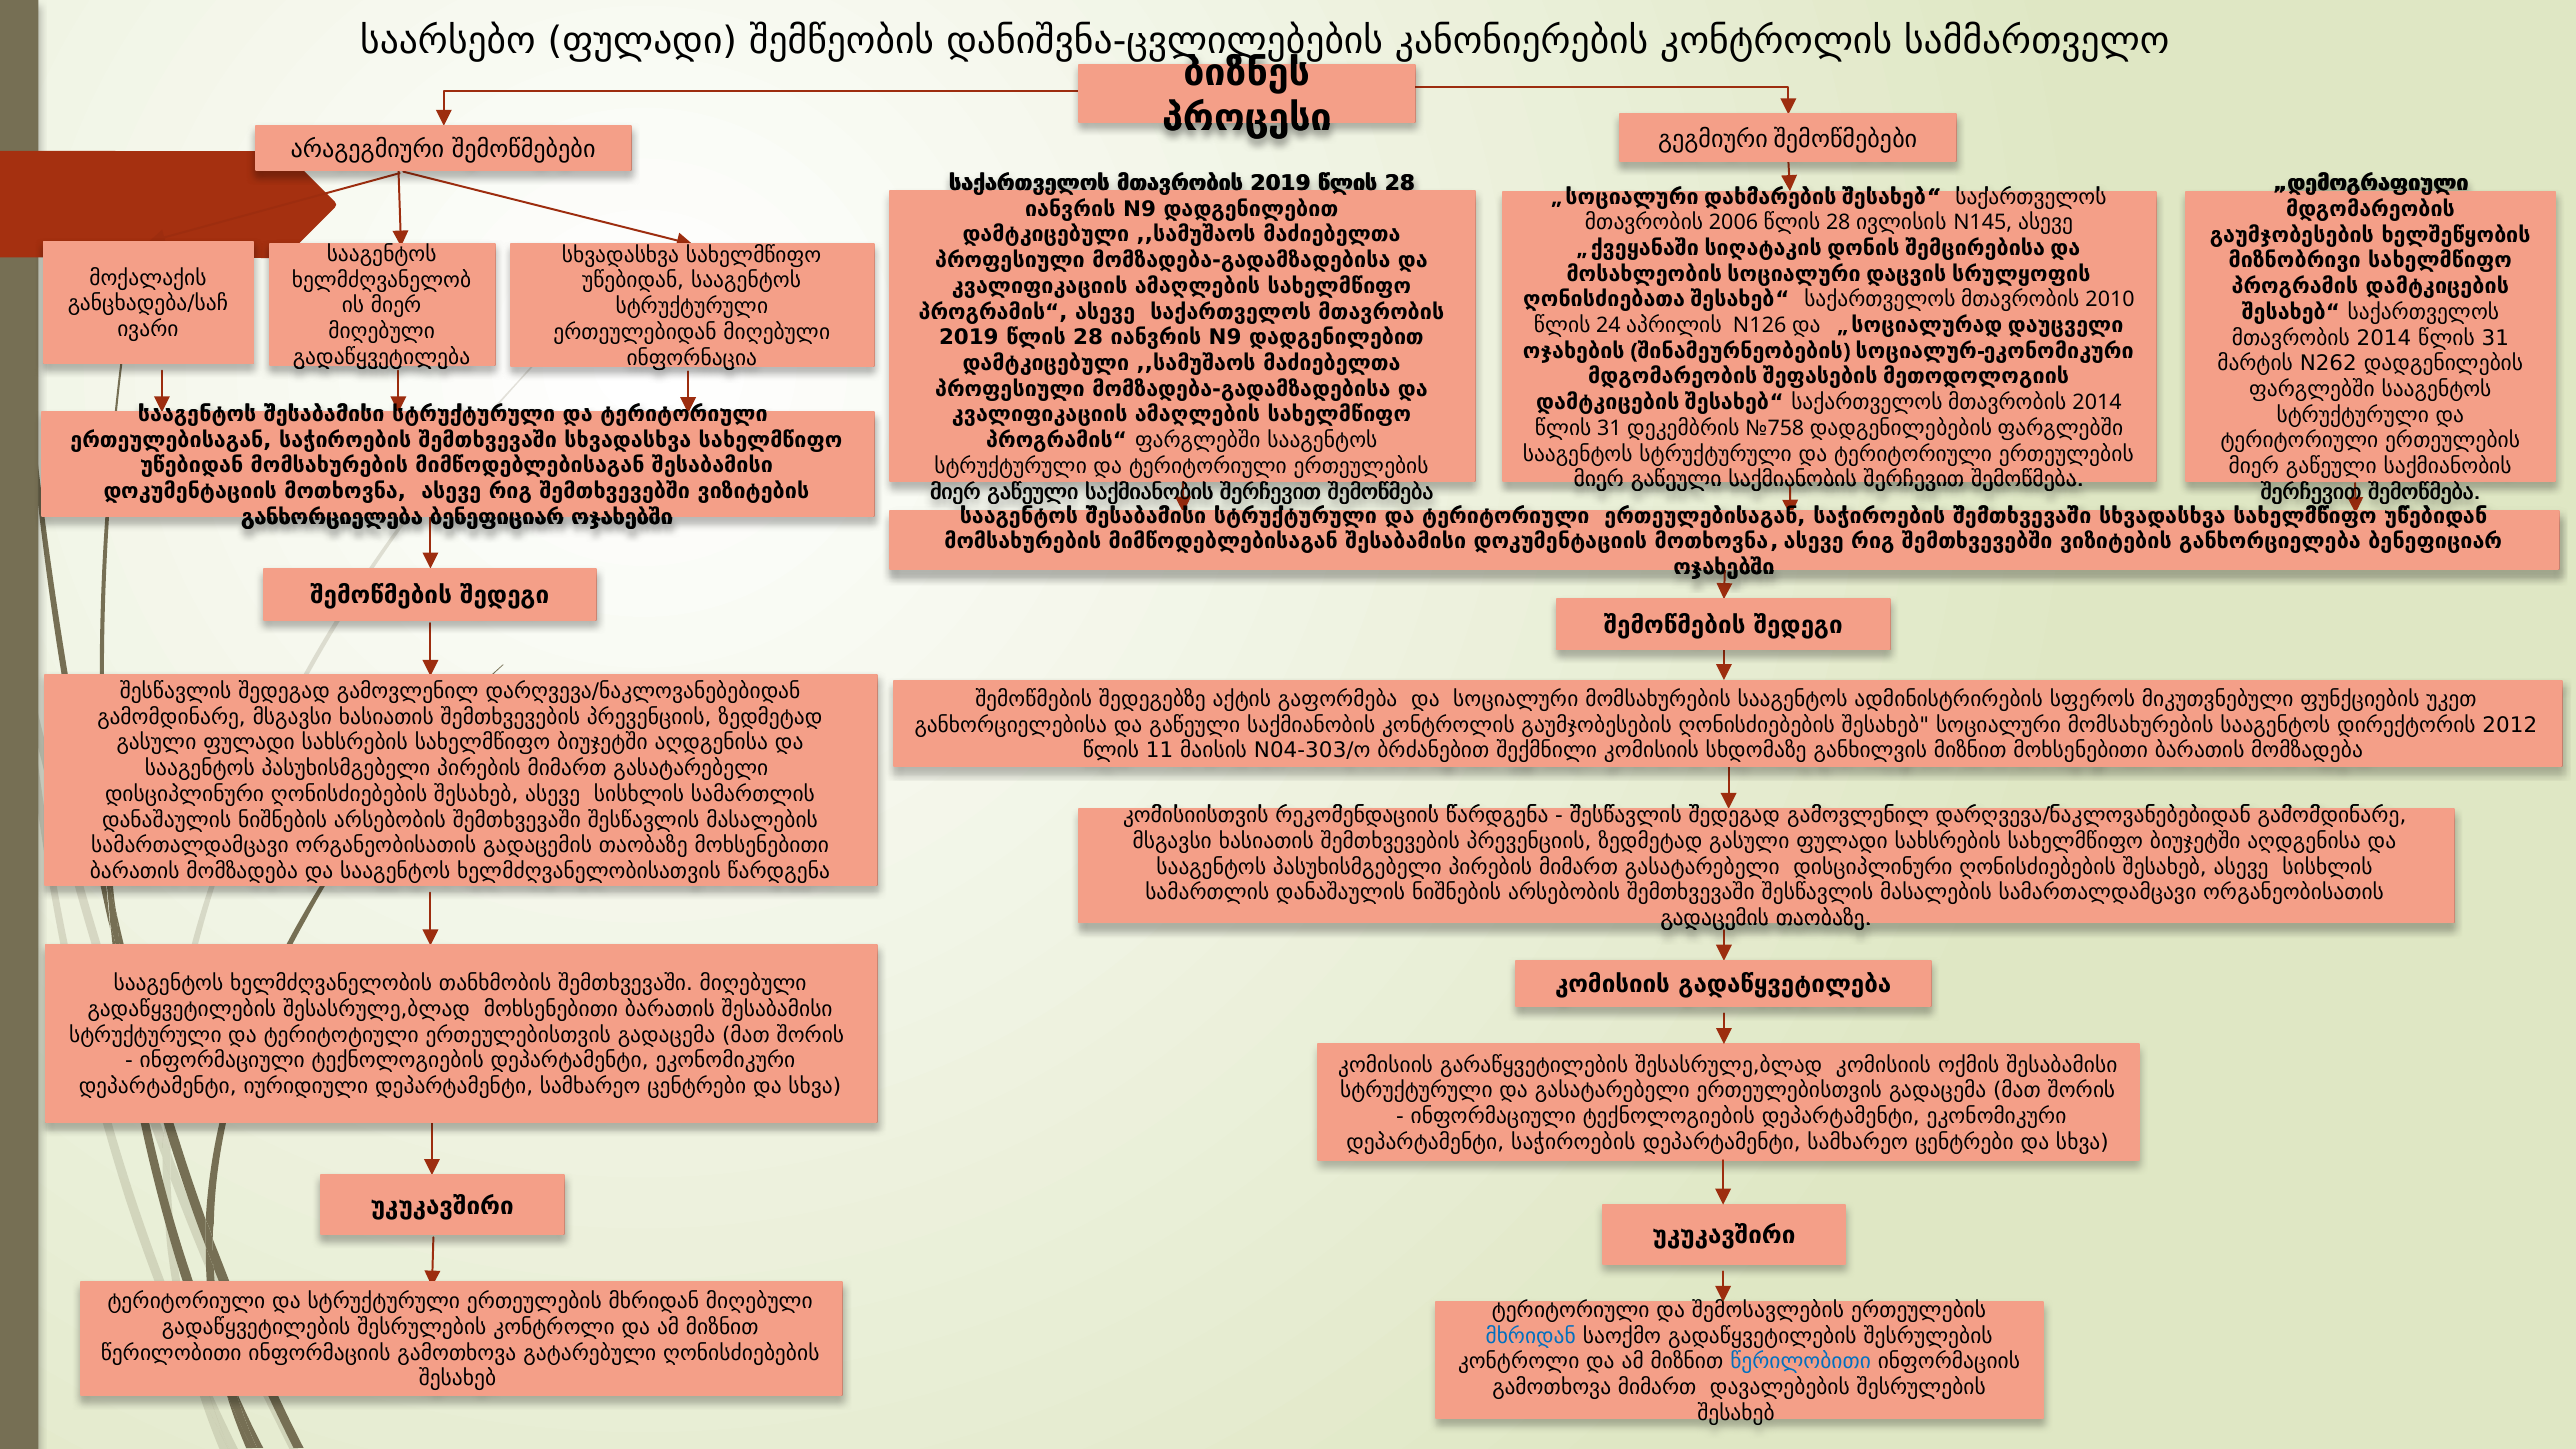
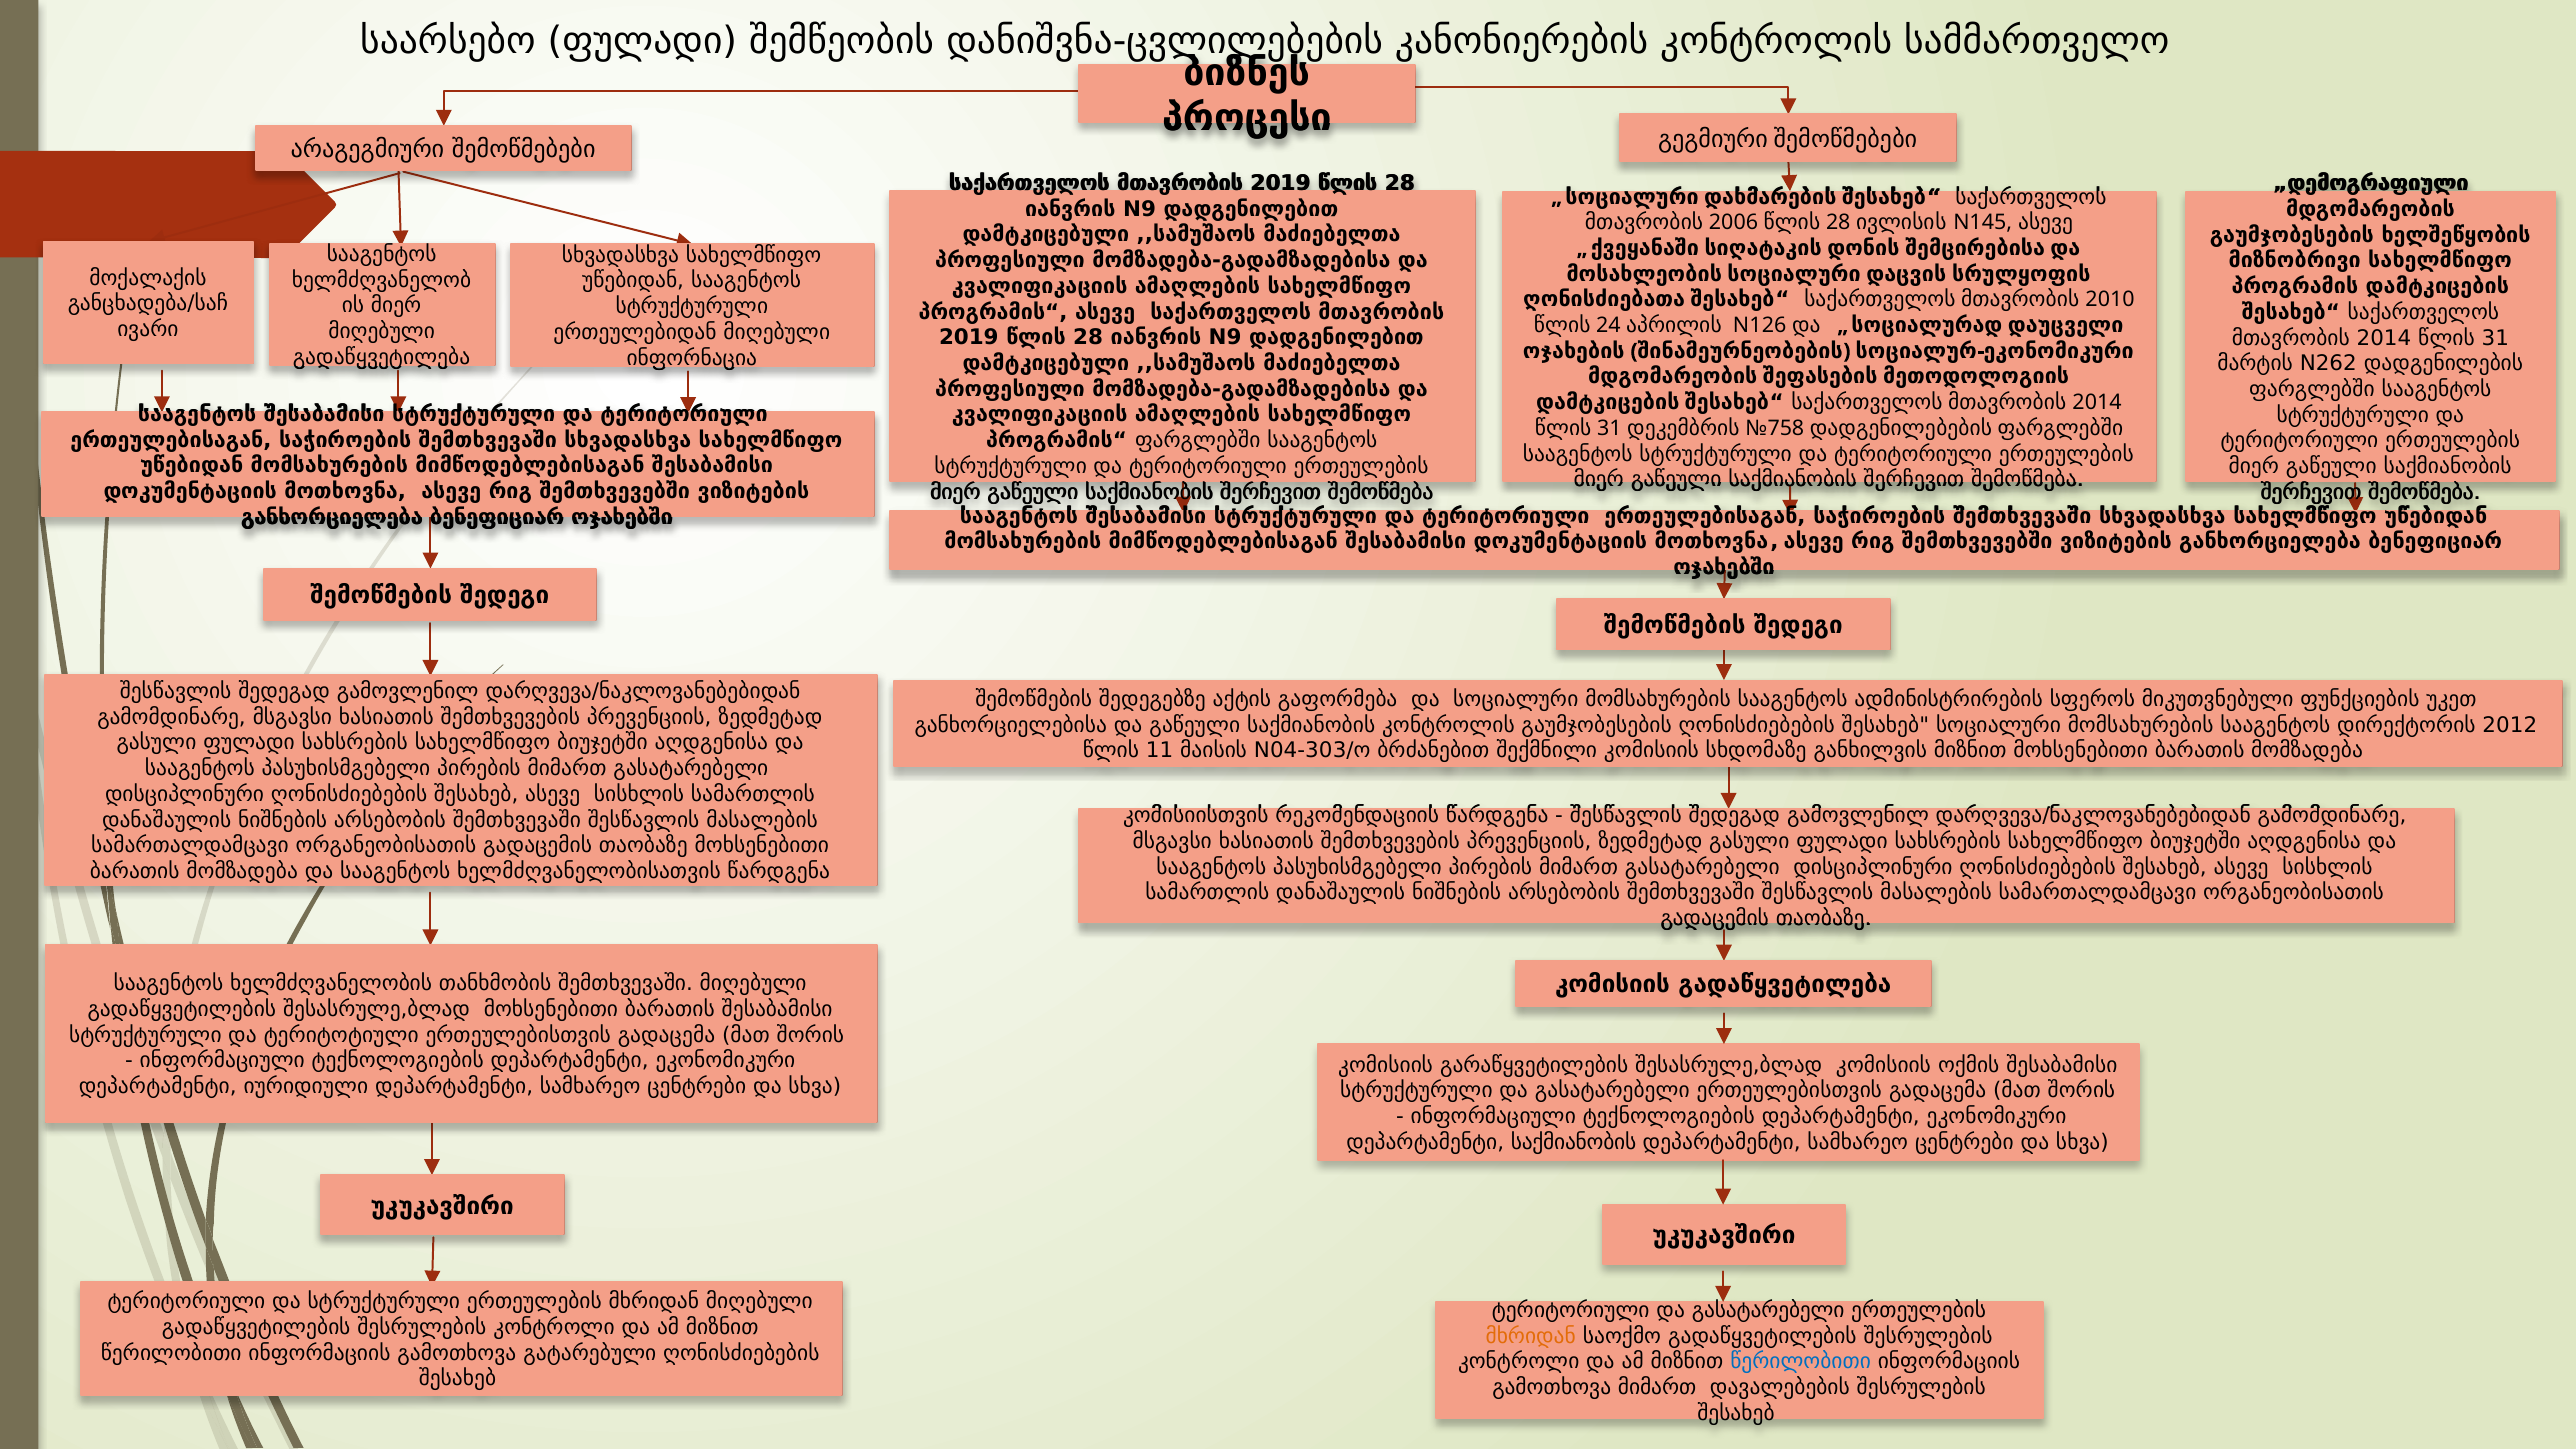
დეპარტამენტი საჭიროების: საჭიროების -> საქმიანობის
ტერიტორიული და შემოსავლების: შემოსავლების -> გასატარებელი
მხრიდან at (1531, 1336) colour: blue -> orange
